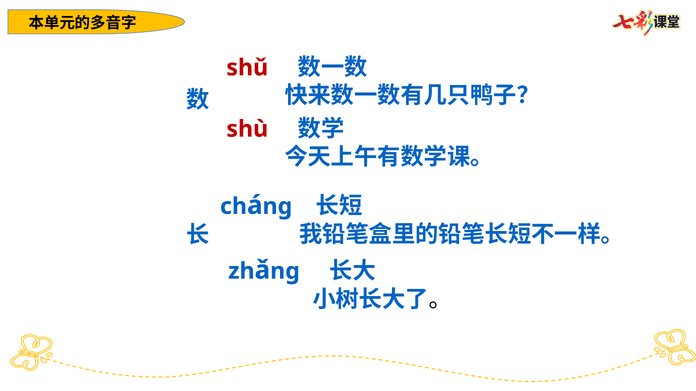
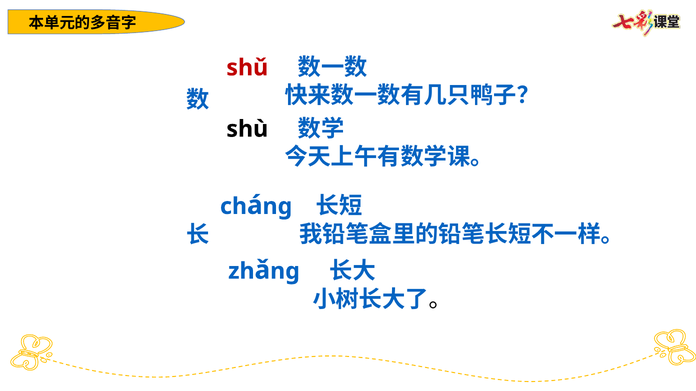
shù colour: red -> black
